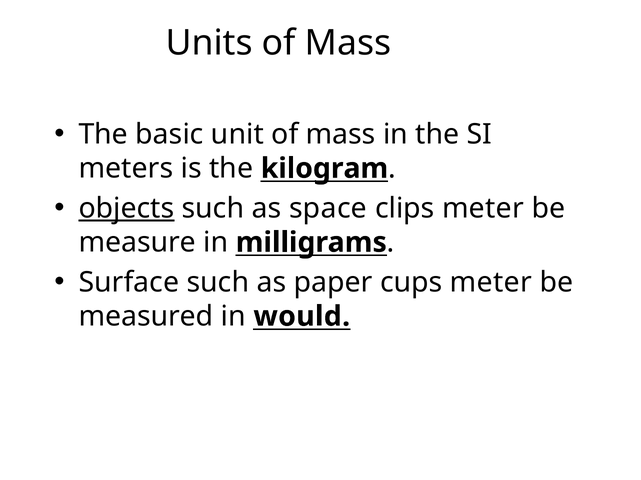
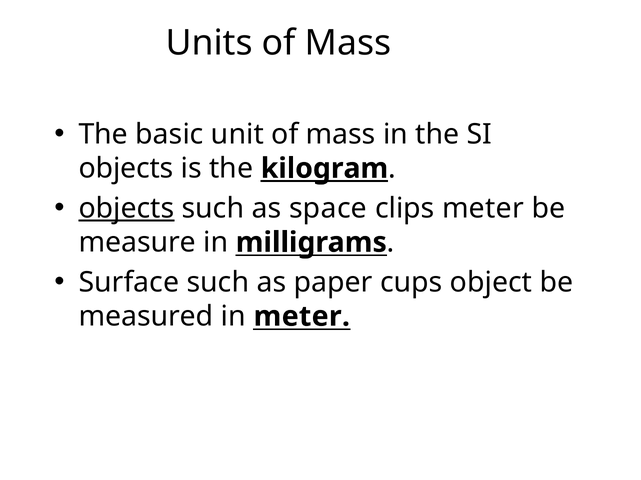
meters at (126, 169): meters -> objects
kilogram underline: none -> present
cups meter: meter -> object
in would: would -> meter
